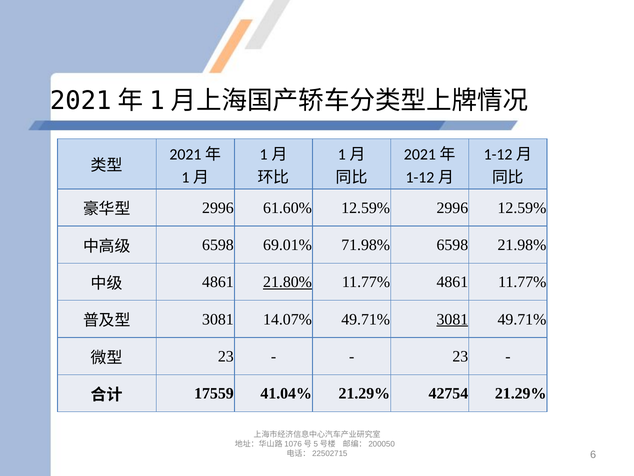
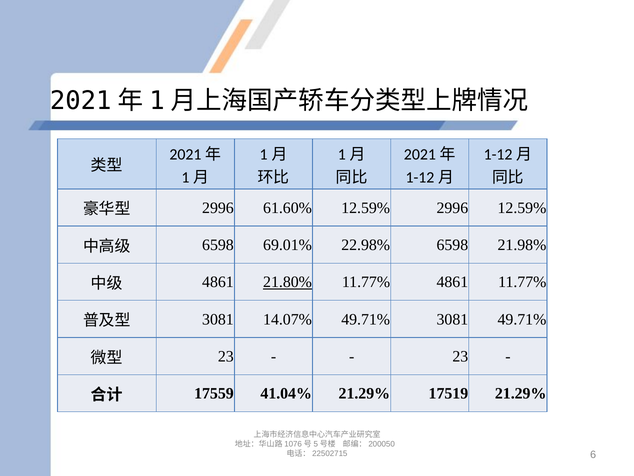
71.98%: 71.98% -> 22.98%
3081 at (452, 319) underline: present -> none
42754: 42754 -> 17519
